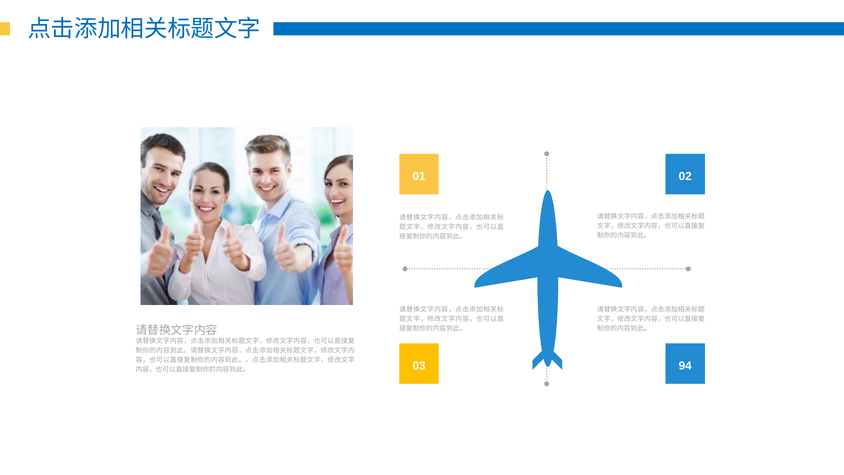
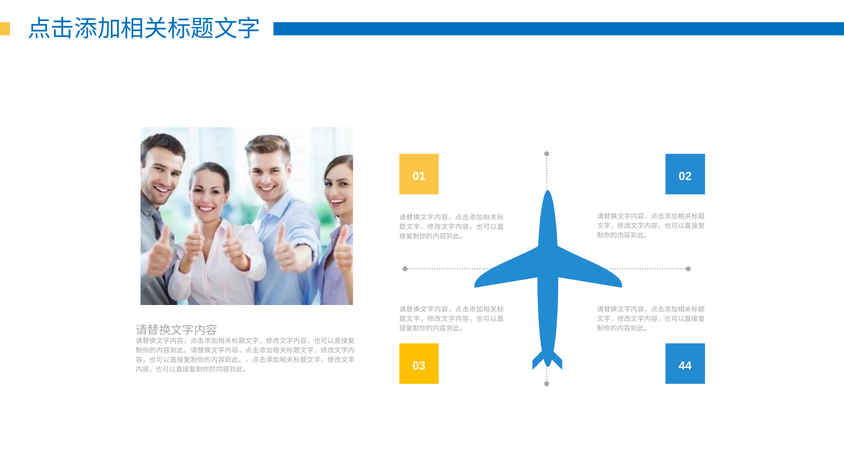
94: 94 -> 44
